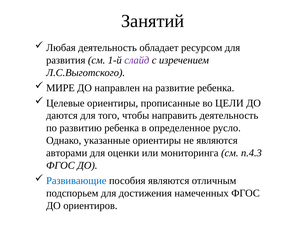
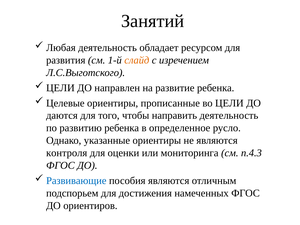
слайд colour: purple -> orange
МИРЕ at (60, 88): МИРЕ -> ЦЕЛИ
авторами: авторами -> контроля
